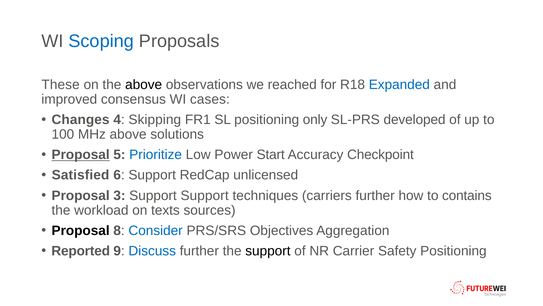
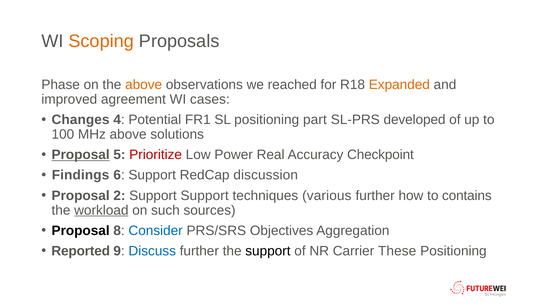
Scoping colour: blue -> orange
These: These -> Phase
above at (144, 85) colour: black -> orange
Expanded colour: blue -> orange
consensus: consensus -> agreement
Skipping: Skipping -> Potential
only: only -> part
Prioritize colour: blue -> red
Start: Start -> Real
Satisfied: Satisfied -> Findings
unlicensed: unlicensed -> discussion
3: 3 -> 2
carriers: carriers -> various
workload underline: none -> present
texts: texts -> such
Safety: Safety -> These
